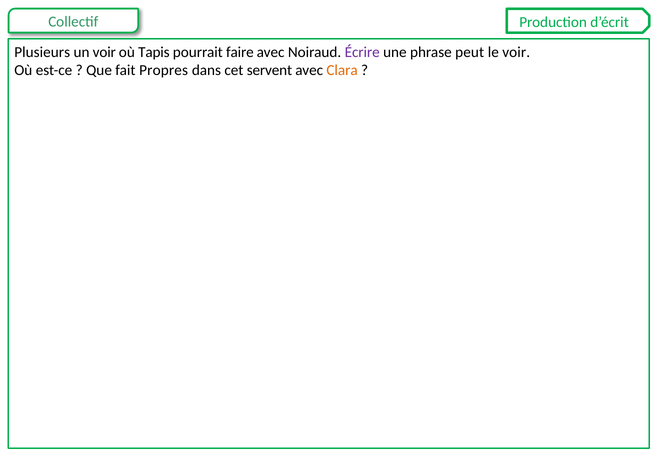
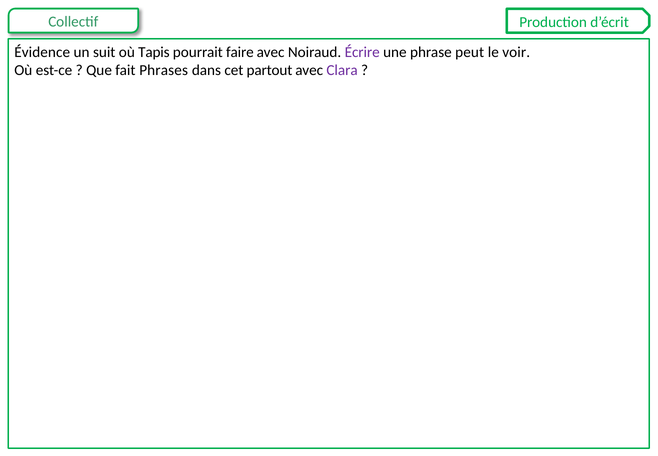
Plusieurs: Plusieurs -> Évidence
un voir: voir -> suit
Propres: Propres -> Phrases
servent: servent -> partout
Clara colour: orange -> purple
